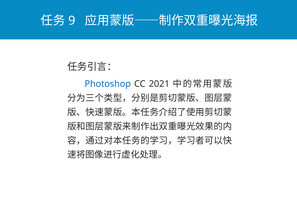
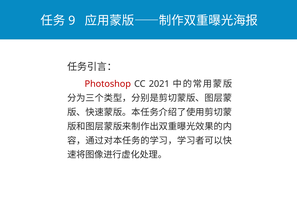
Photoshop colour: blue -> red
